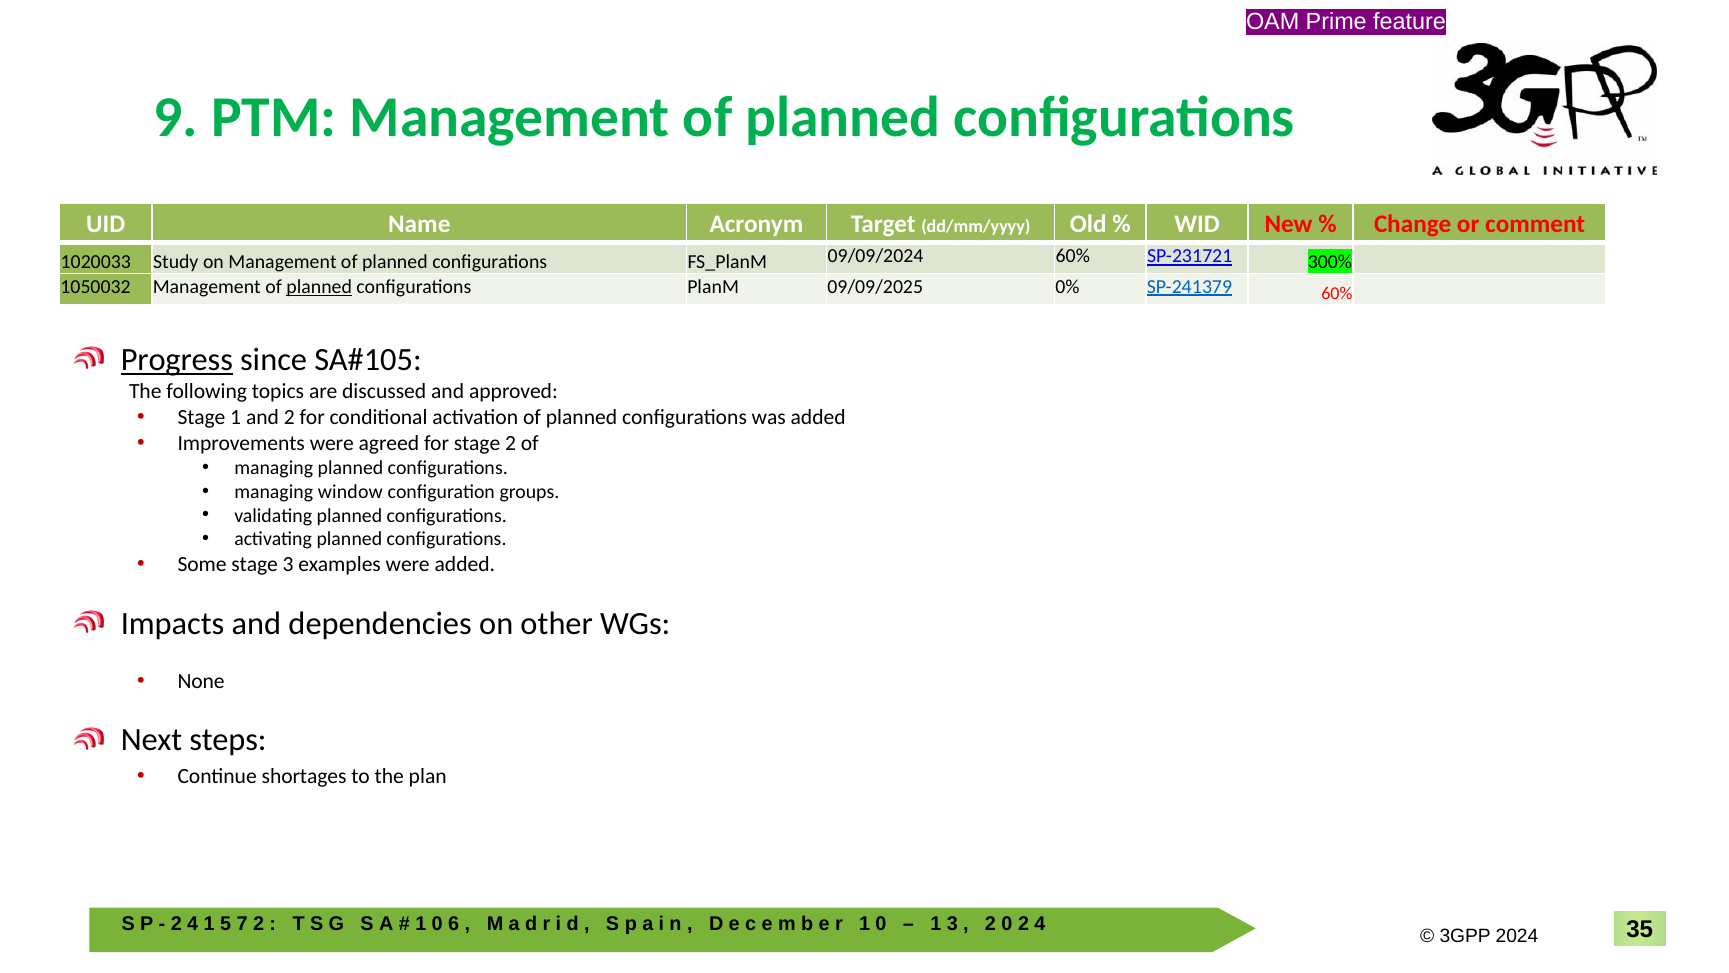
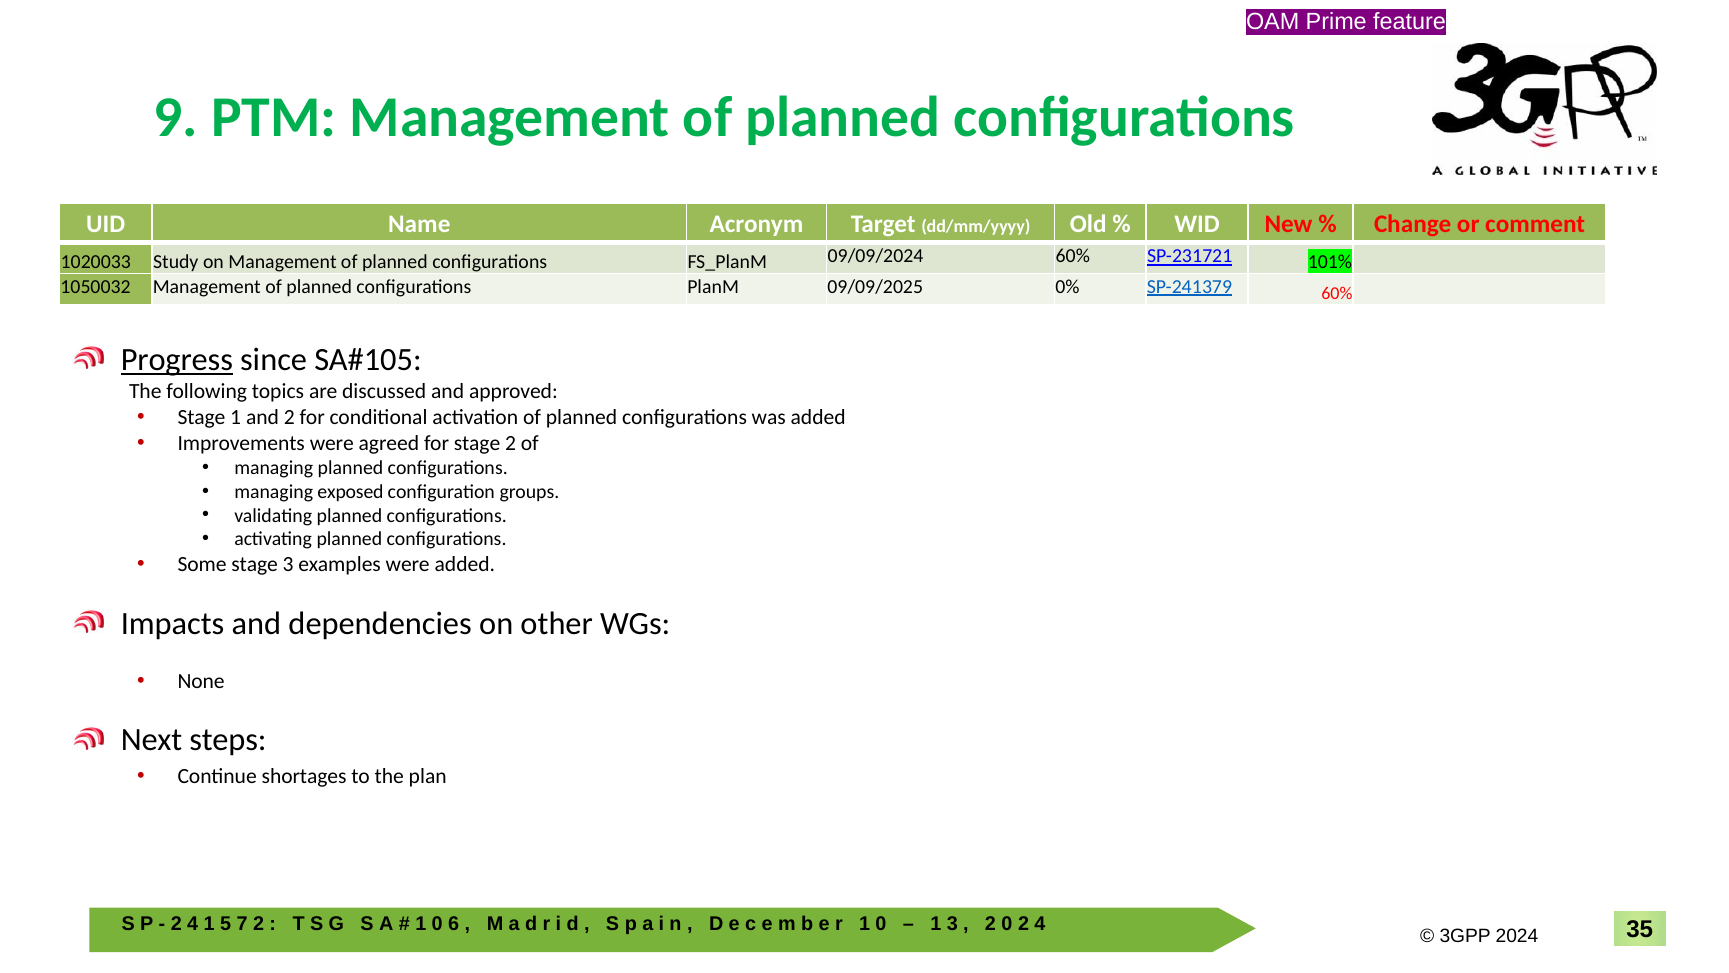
300%: 300% -> 101%
planned at (319, 287) underline: present -> none
window: window -> exposed
